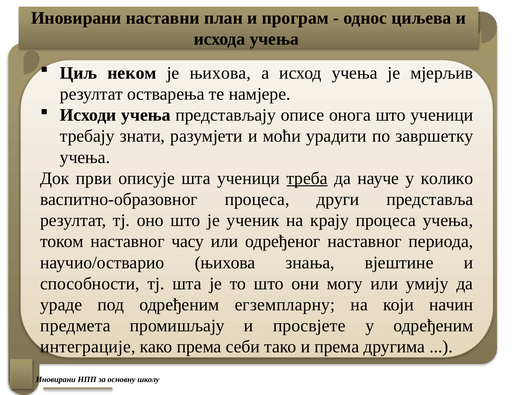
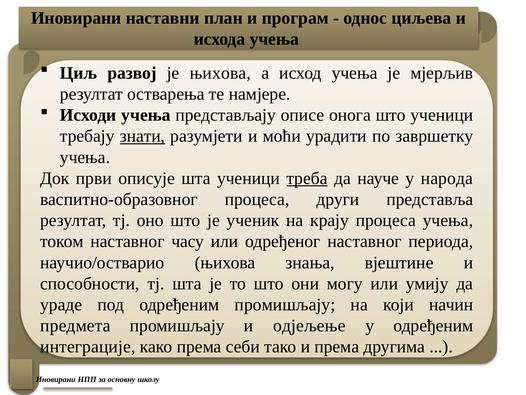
неком: неком -> развој
знати underline: none -> present
колико: колико -> народа
одређеним егземпларну: егземпларну -> промишљају
просвјете: просвјете -> одјељење
